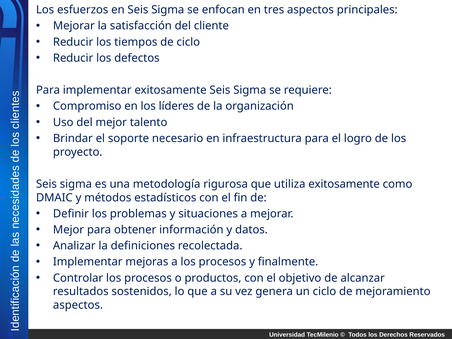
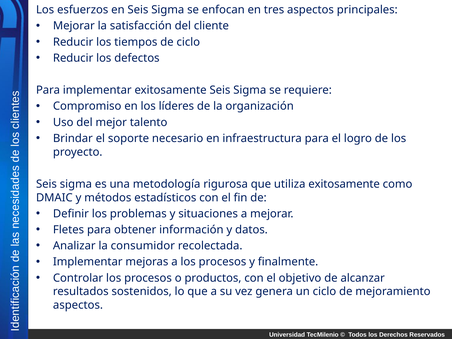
Mejor at (69, 230): Mejor -> Fletes
definiciones: definiciones -> consumidor
